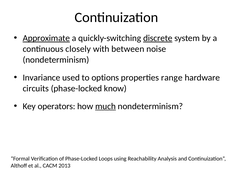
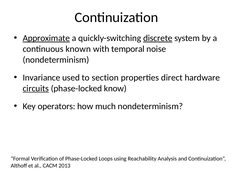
closely: closely -> known
between: between -> temporal
options: options -> section
range: range -> direct
circuits underline: none -> present
much underline: present -> none
